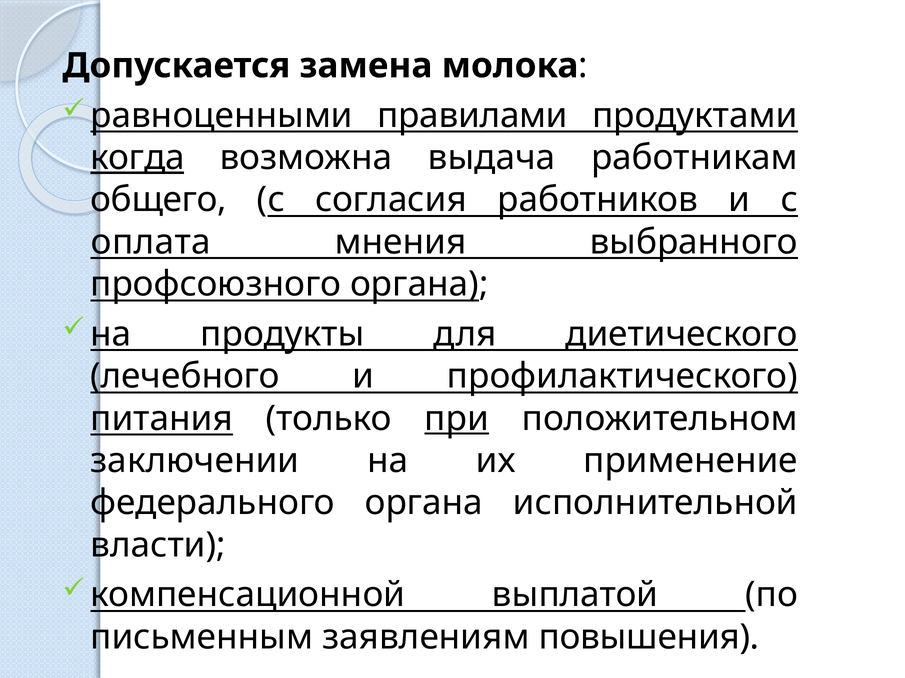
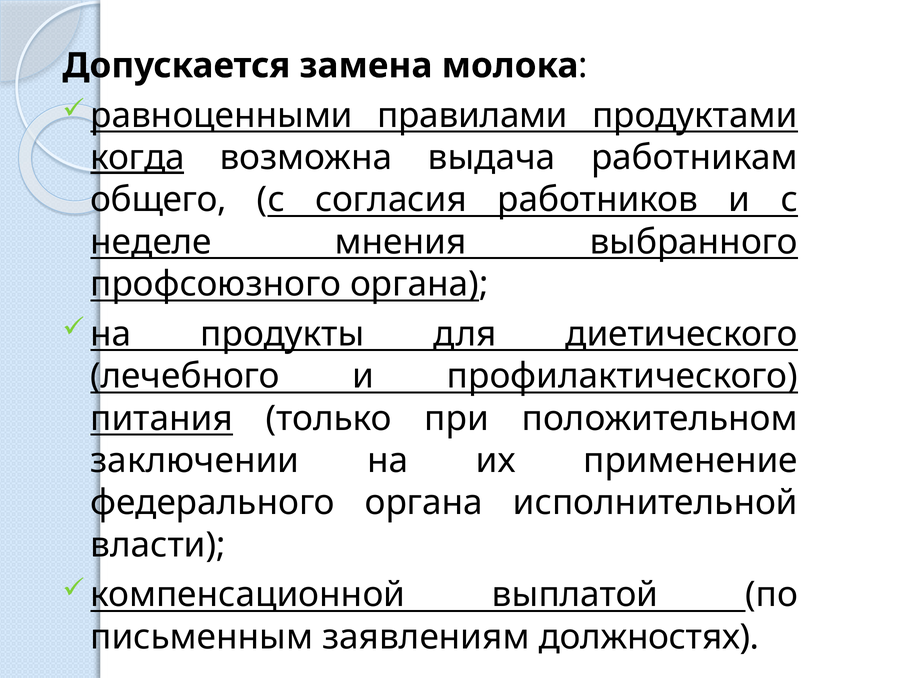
оплата: оплата -> неделе
при underline: present -> none
повышения: повышения -> должностях
